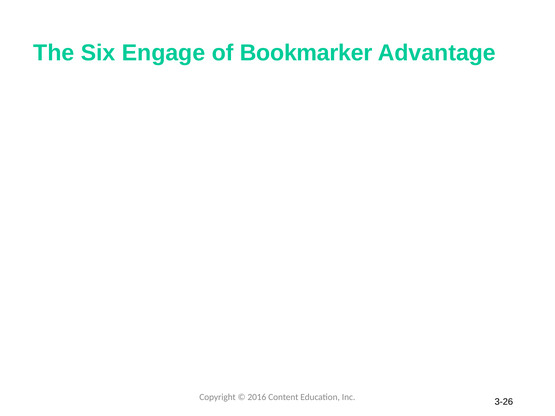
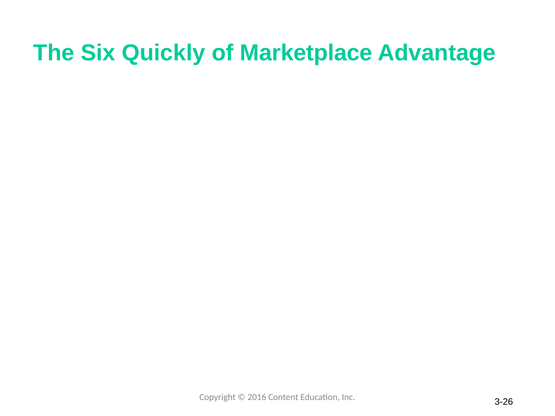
Engage: Engage -> Quickly
Bookmarker: Bookmarker -> Marketplace
